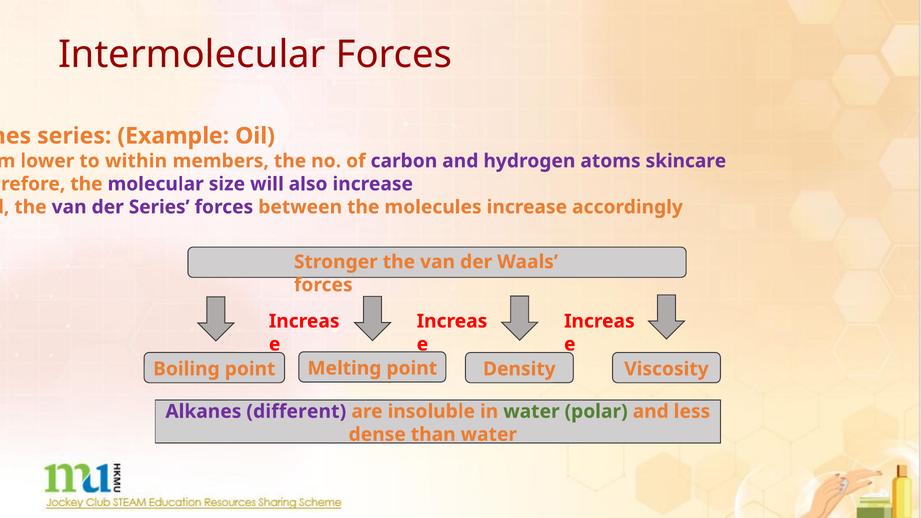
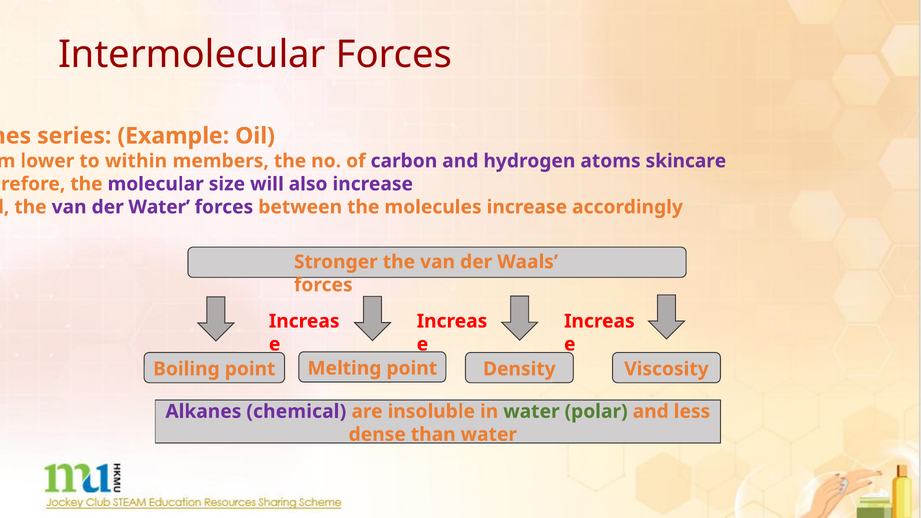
der Series: Series -> Water
different: different -> chemical
